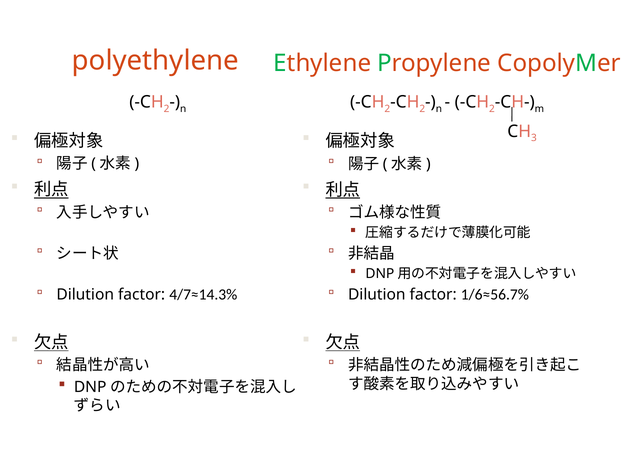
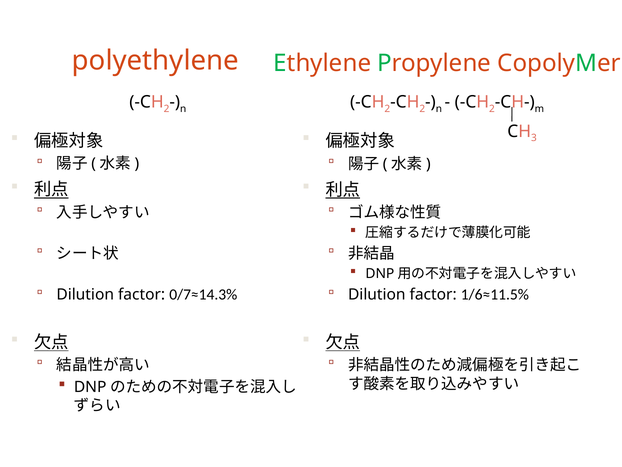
4/7≈14.3%: 4/7≈14.3% -> 0/7≈14.3%
1/6≈56.7%: 1/6≈56.7% -> 1/6≈11.5%
